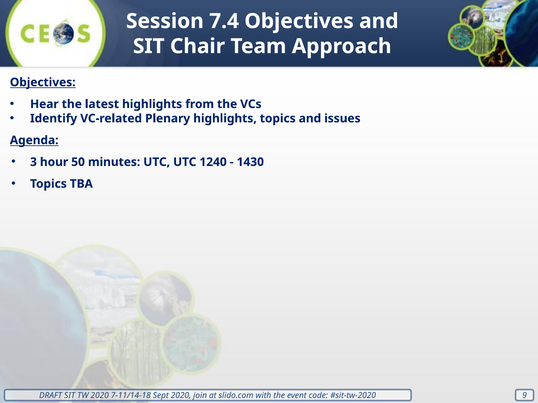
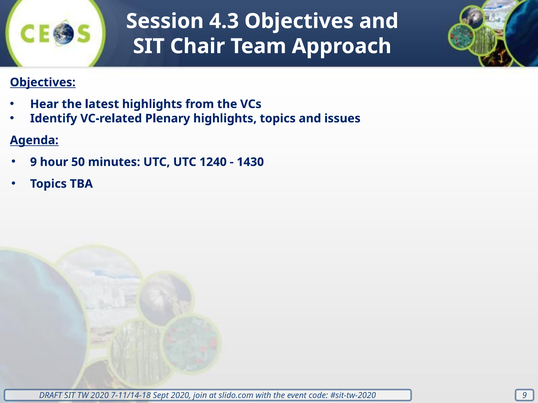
7.4: 7.4 -> 4.3
3 at (33, 162): 3 -> 9
